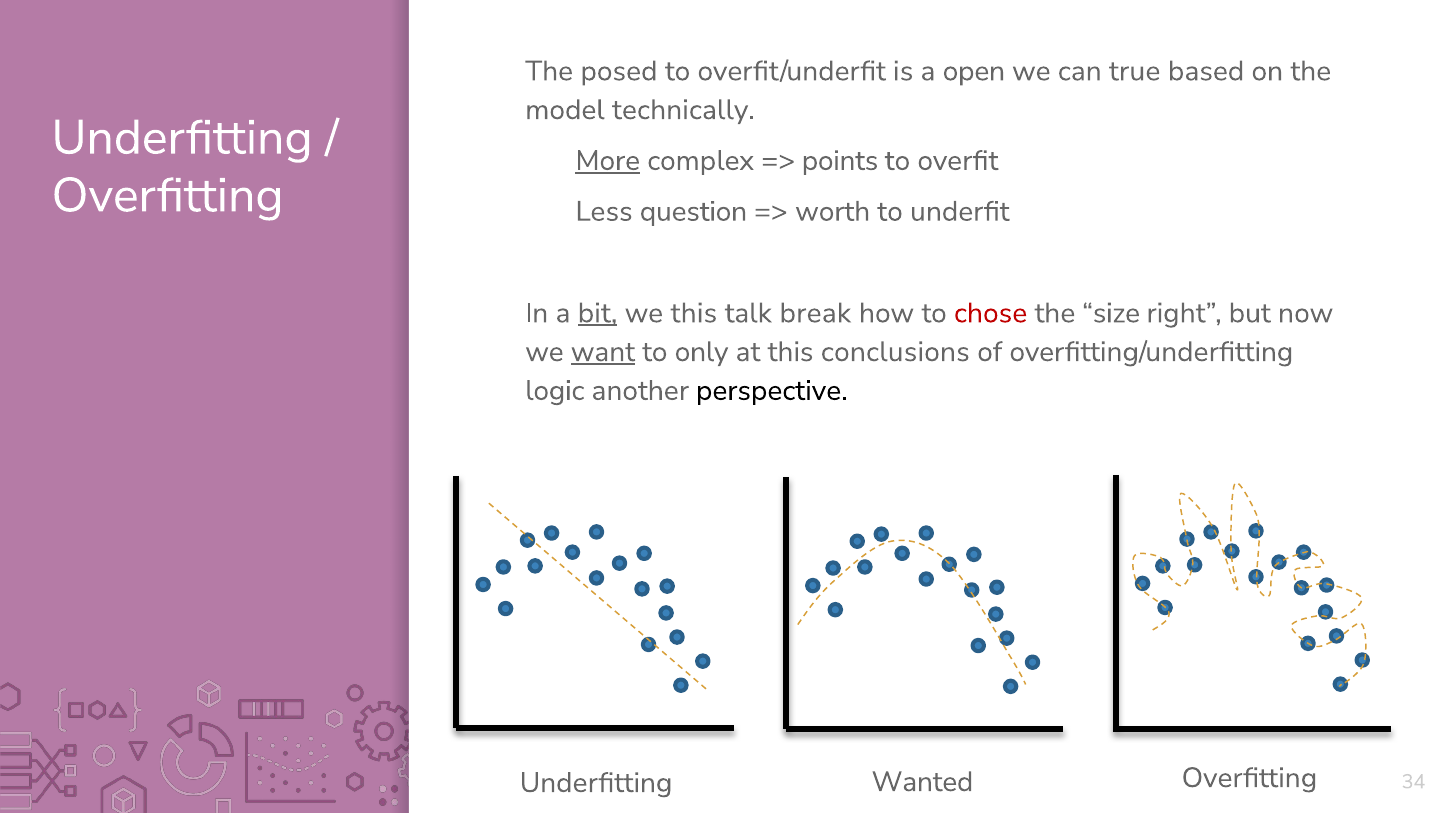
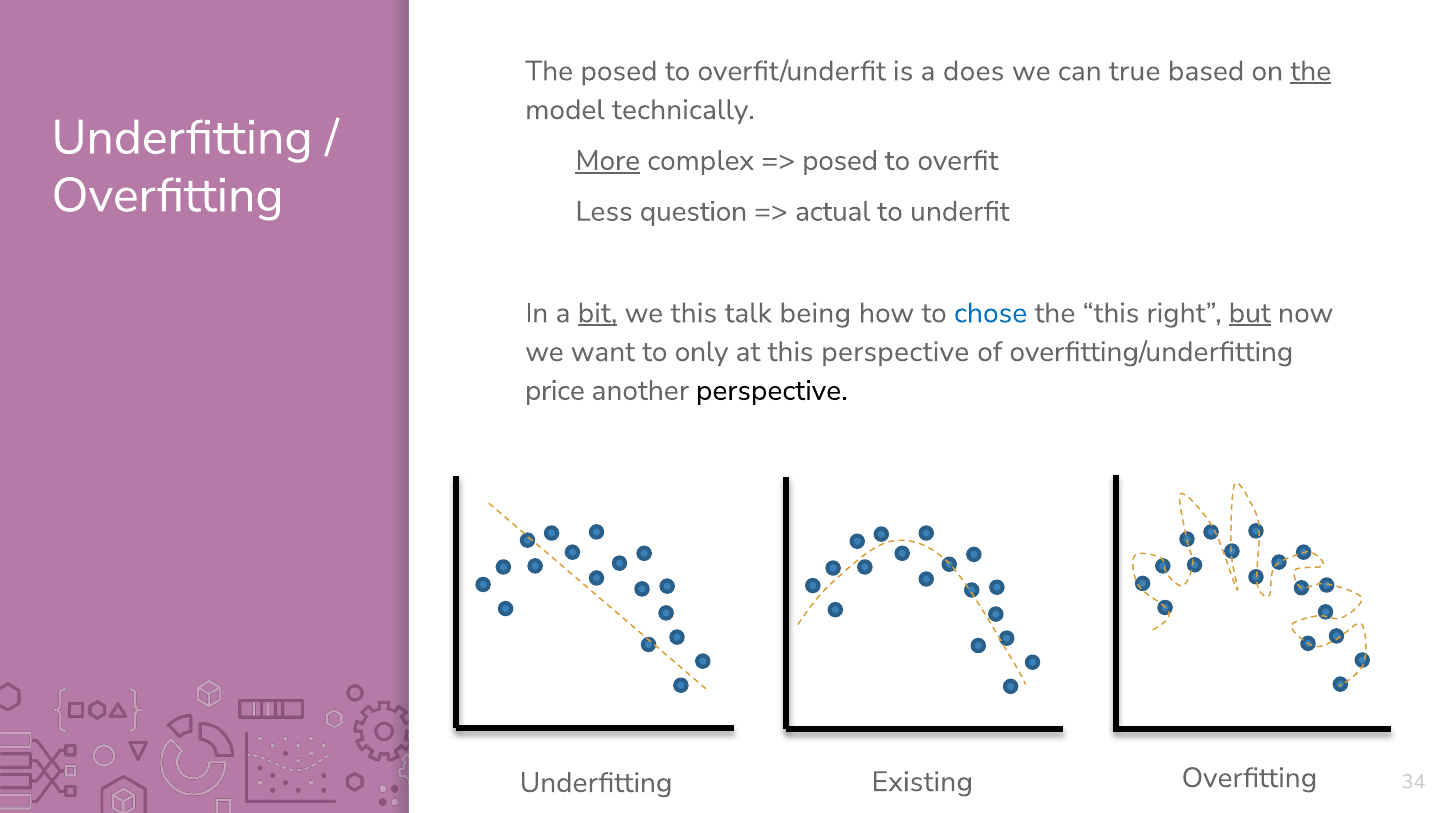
open: open -> does
the at (1311, 71) underline: none -> present
points at (840, 161): points -> posed
worth: worth -> actual
break: break -> being
chose colour: red -> blue
the size: size -> this
but underline: none -> present
want underline: present -> none
this conclusions: conclusions -> perspective
logic: logic -> price
Wanted: Wanted -> Existing
